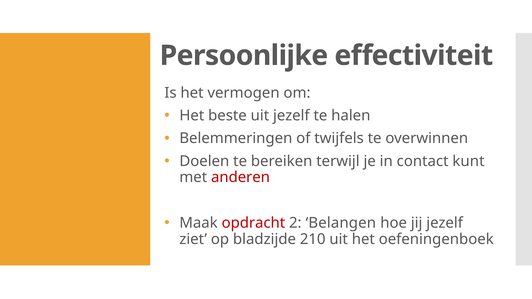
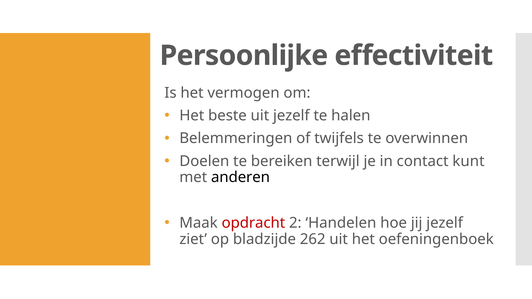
anderen colour: red -> black
Belangen: Belangen -> Handelen
210: 210 -> 262
